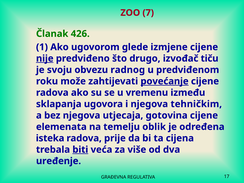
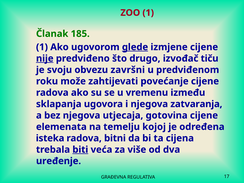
ZOO 7: 7 -> 1
426: 426 -> 185
glede underline: none -> present
radnog: radnog -> završni
povećanje underline: present -> none
tehničkim: tehničkim -> zatvaranja
oblik: oblik -> kojoj
prije: prije -> bitni
